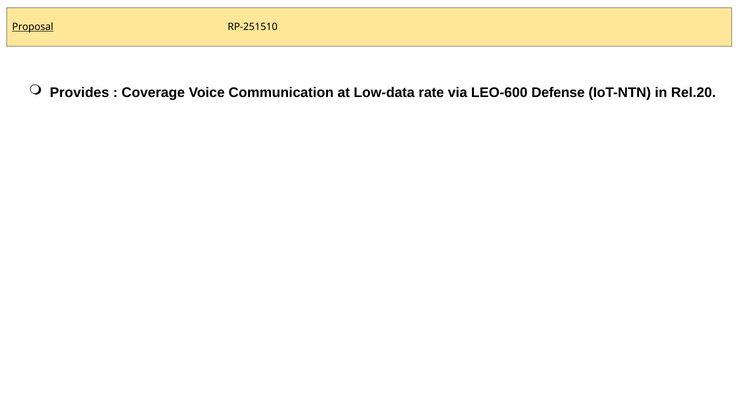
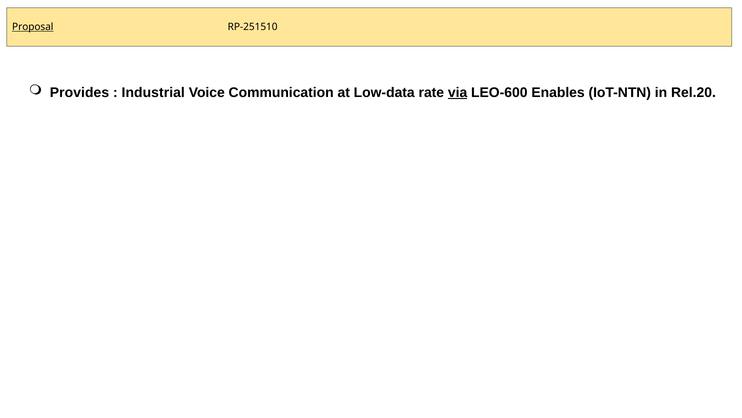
Coverage: Coverage -> Industrial
via underline: none -> present
Defense: Defense -> Enables
